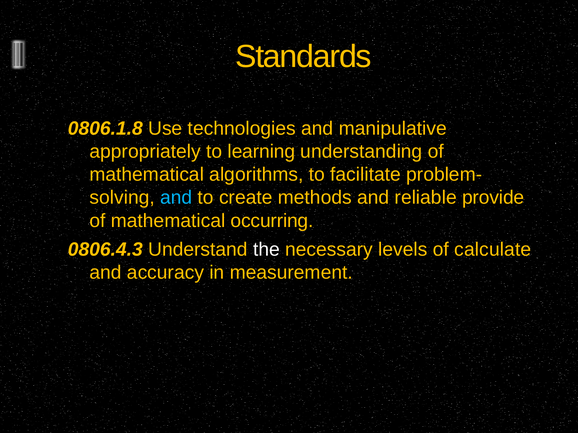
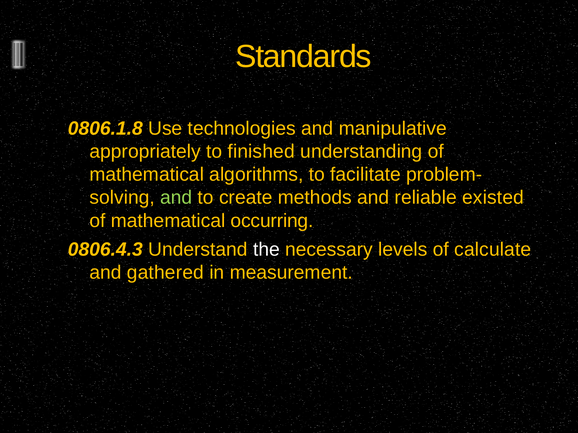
learning: learning -> finished
and at (176, 198) colour: light blue -> light green
provide: provide -> existed
accuracy: accuracy -> gathered
